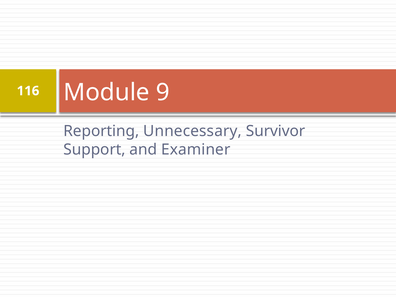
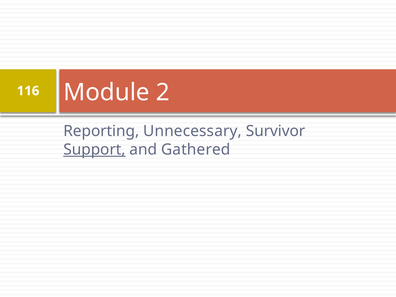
9: 9 -> 2
Support underline: none -> present
Examiner: Examiner -> Gathered
